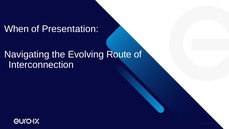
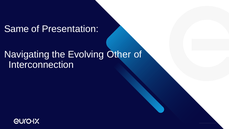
When: When -> Same
Route: Route -> Other
